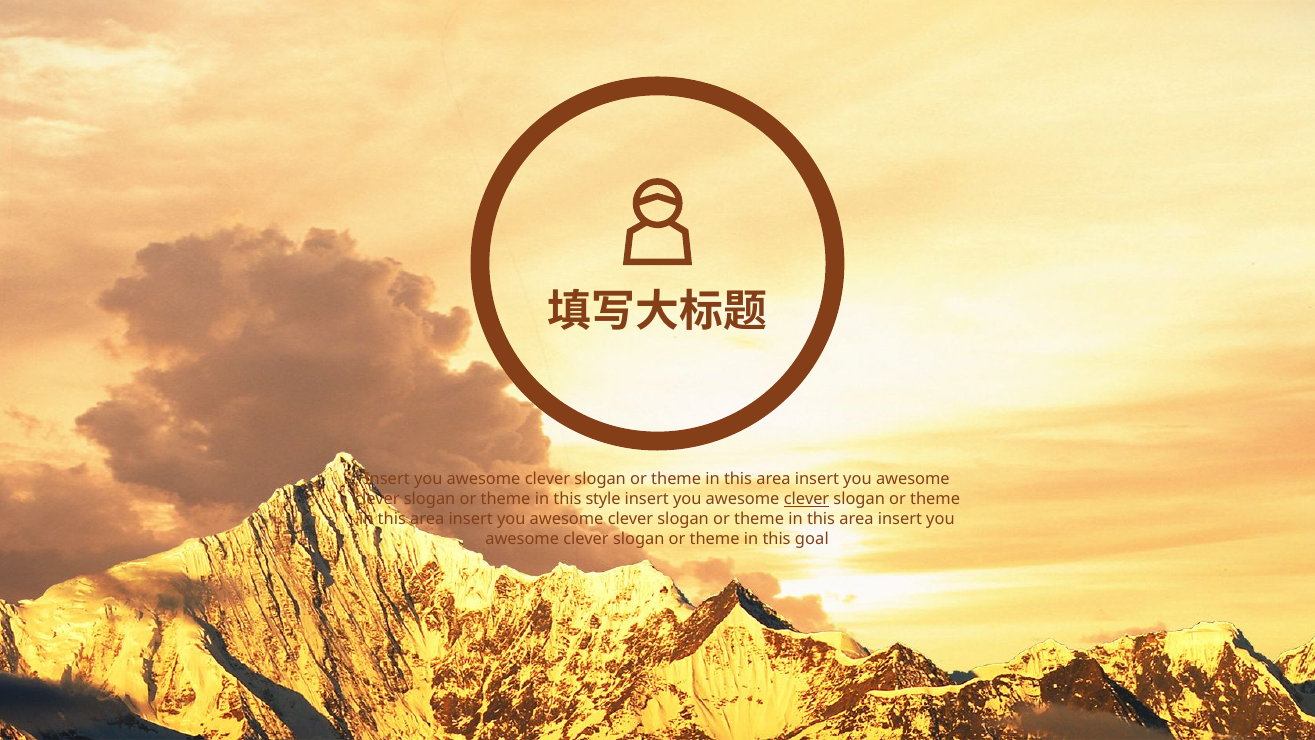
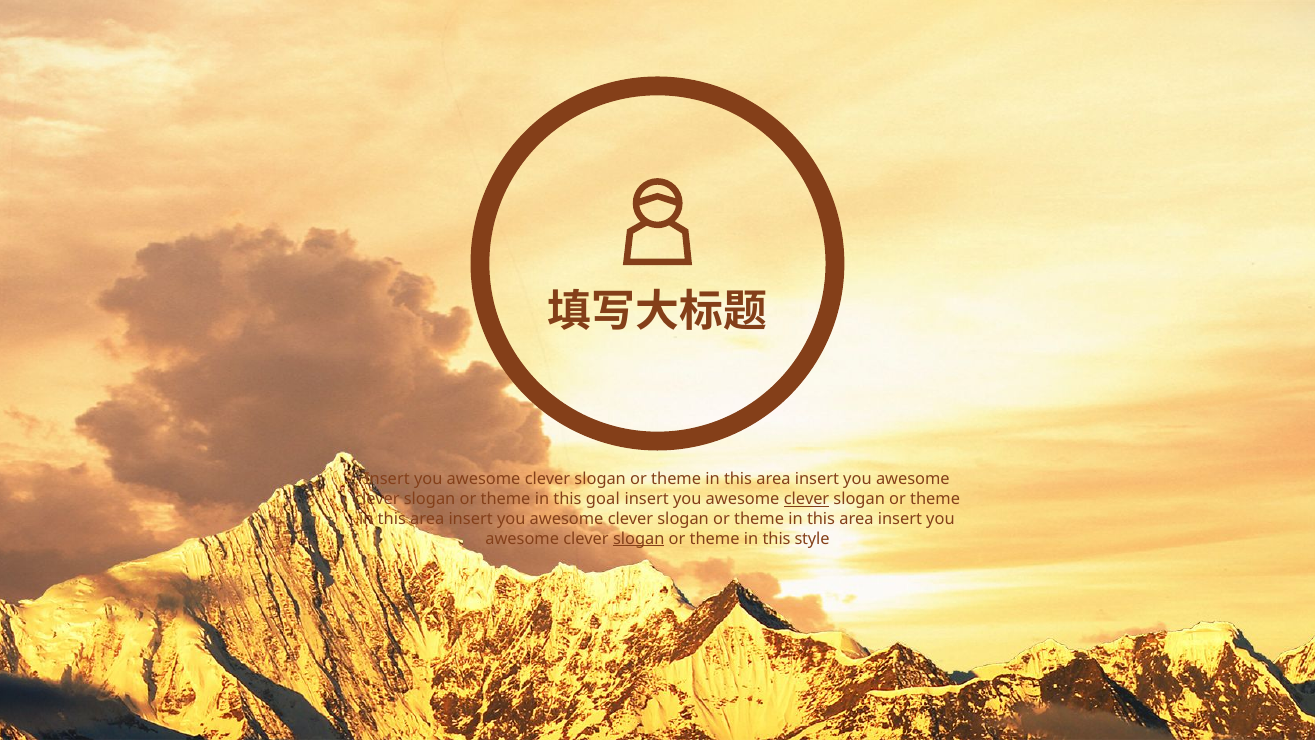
style: style -> goal
slogan at (639, 538) underline: none -> present
goal: goal -> style
